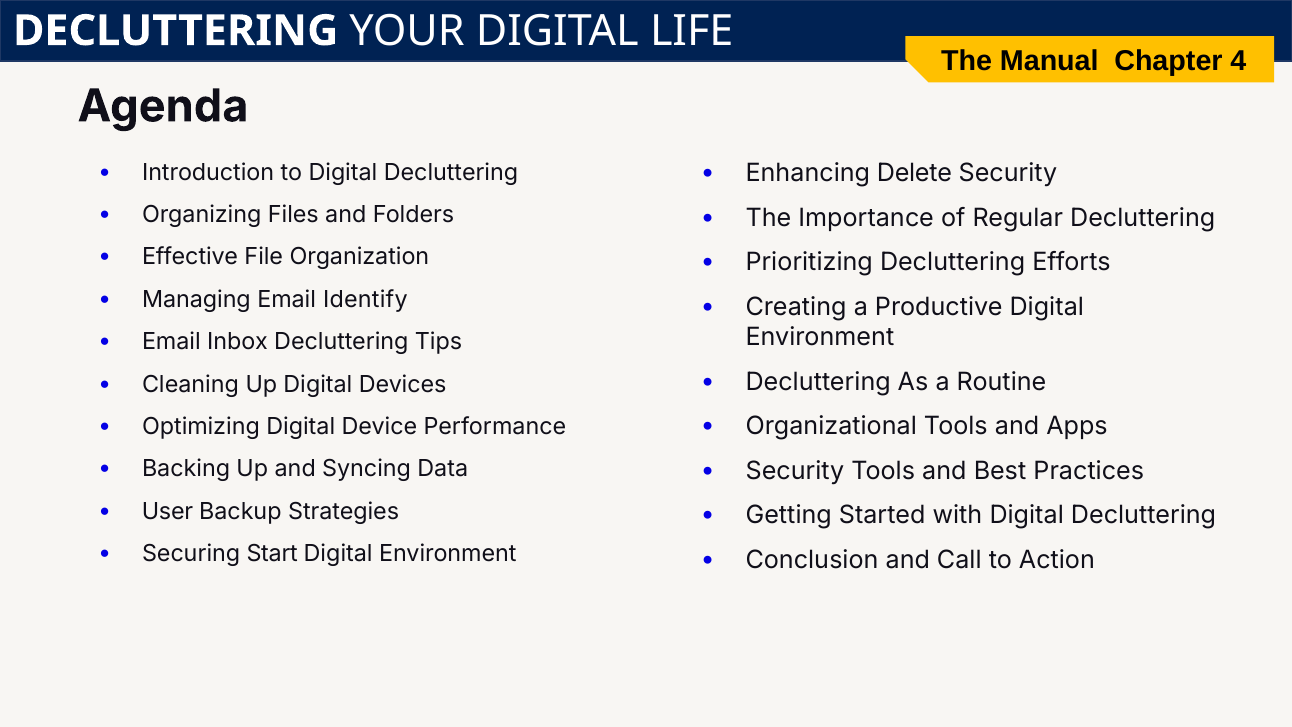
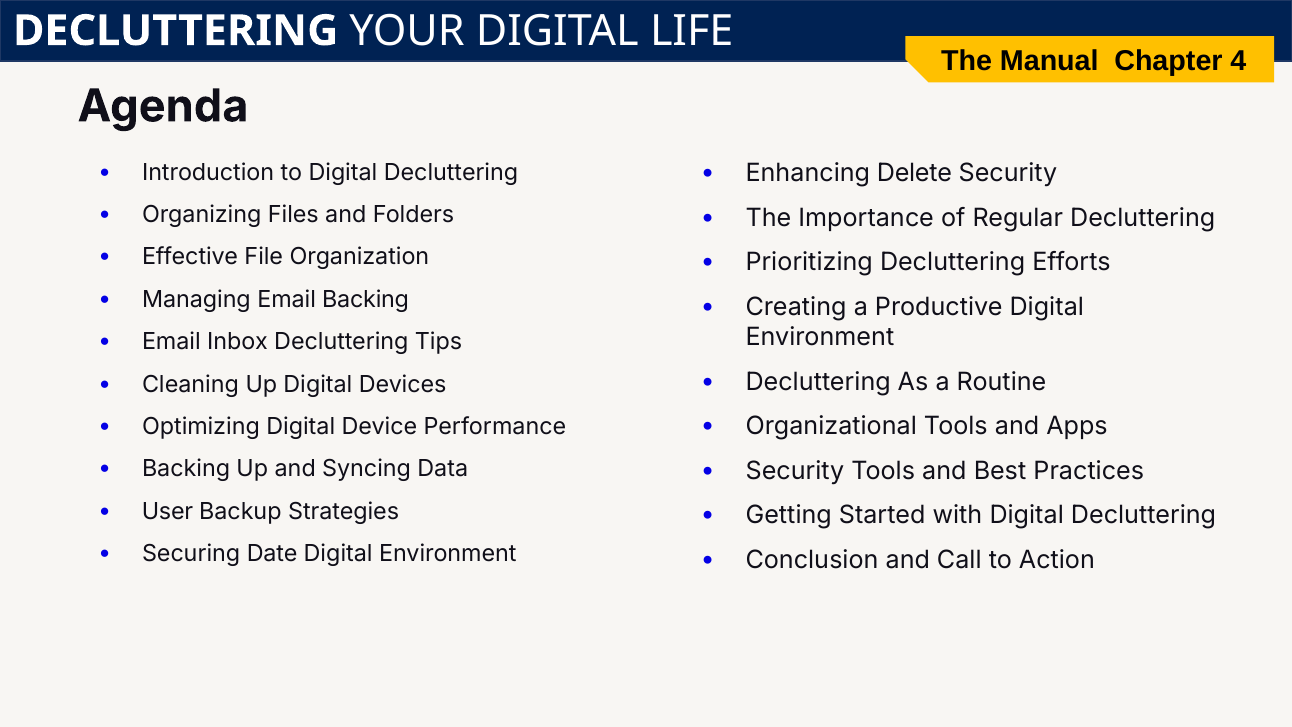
Email Identify: Identify -> Backing
Start: Start -> Date
